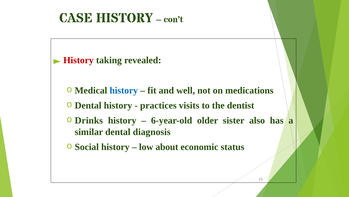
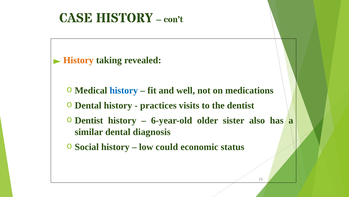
History at (78, 60) colour: red -> orange
Drinks at (89, 120): Drinks -> Dentist
about: about -> could
